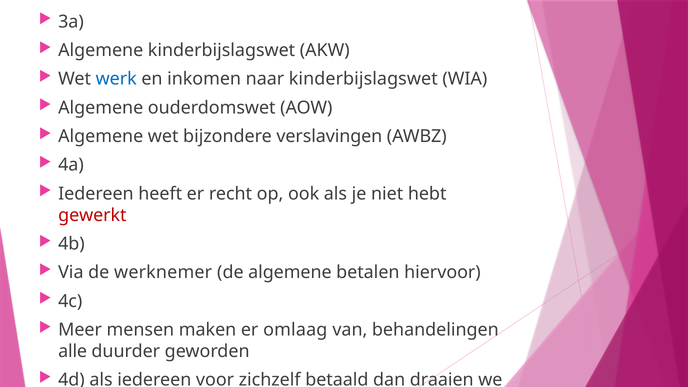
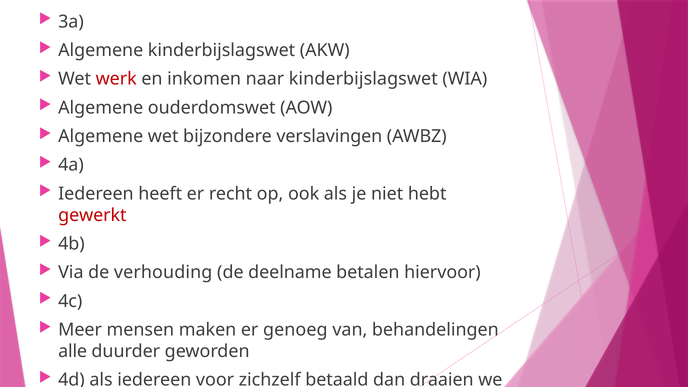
werk colour: blue -> red
werknemer: werknemer -> verhouding
de algemene: algemene -> deelname
omlaag: omlaag -> genoeg
